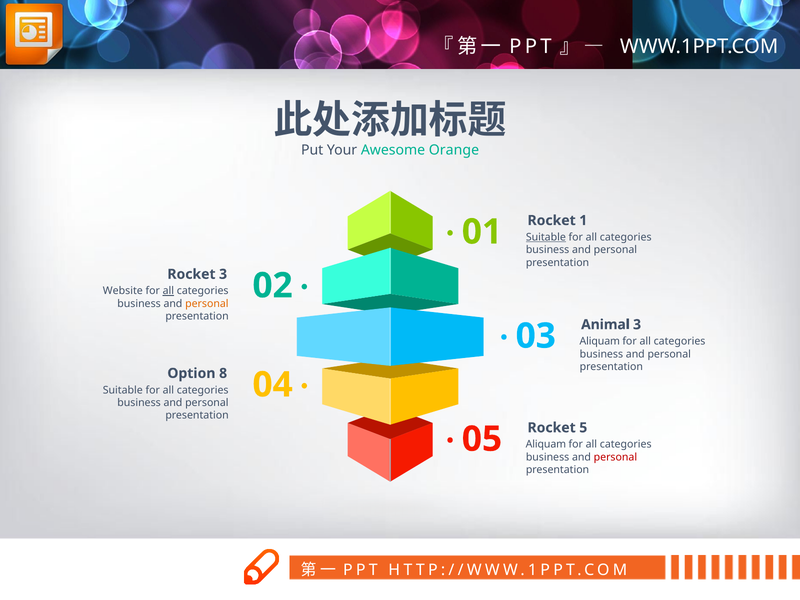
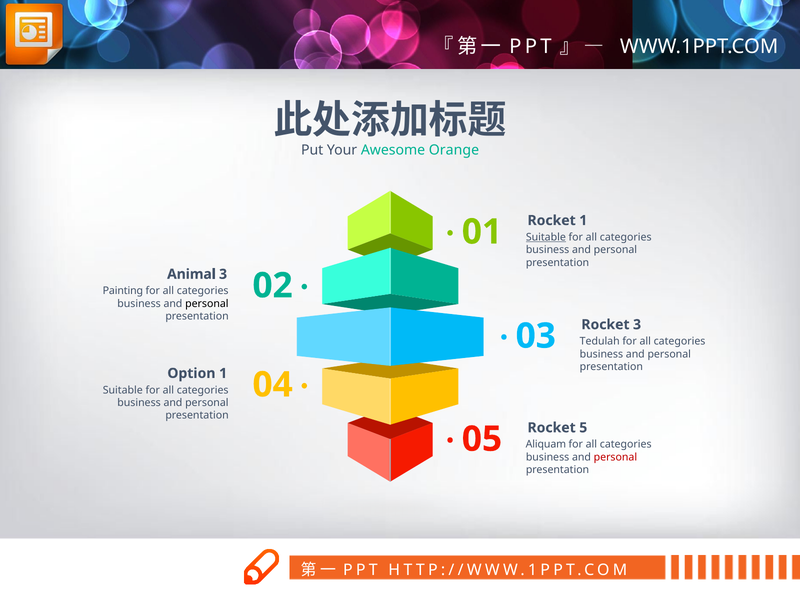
Rocket at (191, 274): Rocket -> Animal
Website: Website -> Painting
all at (168, 291) underline: present -> none
personal at (207, 304) colour: orange -> black
Animal at (605, 325): Animal -> Rocket
Aliquam at (600, 341): Aliquam -> Tedulah
Option 8: 8 -> 1
